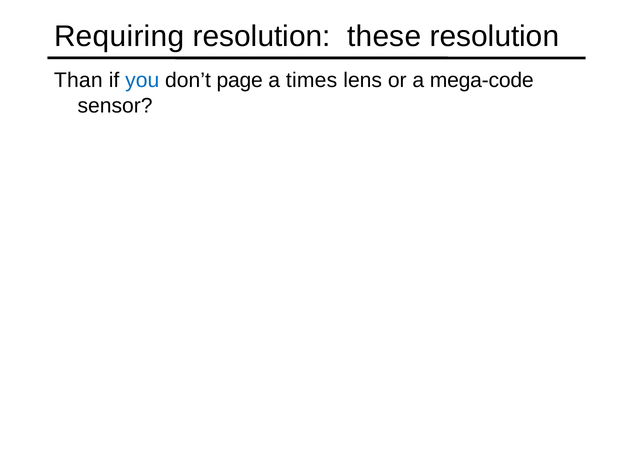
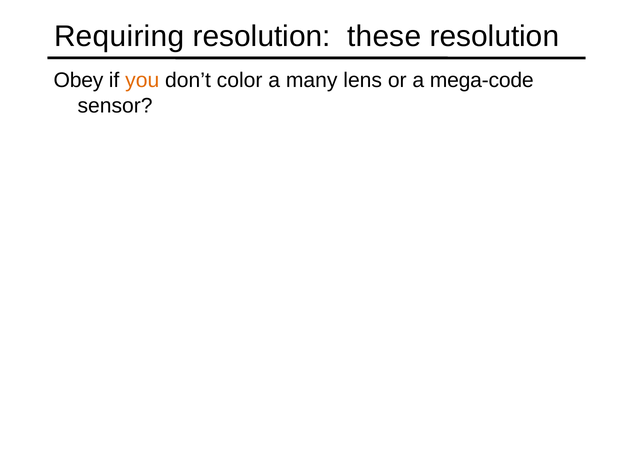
Than: Than -> Obey
you colour: blue -> orange
page: page -> color
times: times -> many
